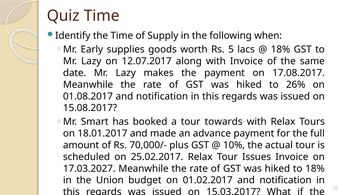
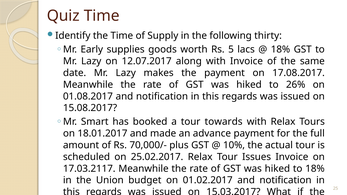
when: when -> thirty
17.03.2027: 17.03.2027 -> 17.03.2117
